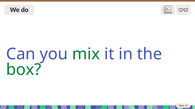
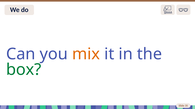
mix colour: green -> orange
